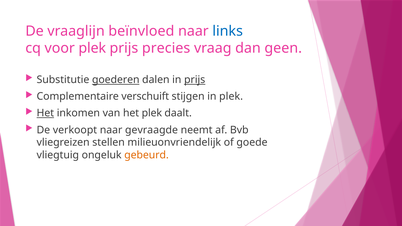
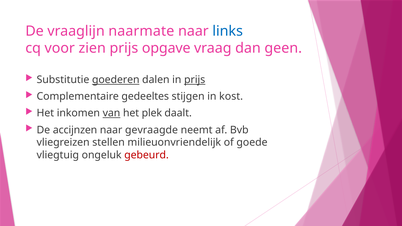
beïnvloed: beïnvloed -> naarmate
voor plek: plek -> zien
precies: precies -> opgave
verschuift: verschuift -> gedeeltes
in plek: plek -> kost
Het at (45, 113) underline: present -> none
van underline: none -> present
verkoopt: verkoopt -> accijnzen
gebeurd colour: orange -> red
